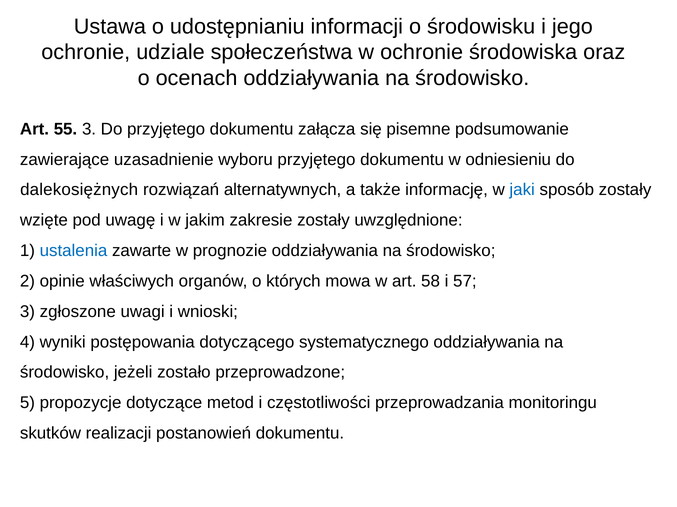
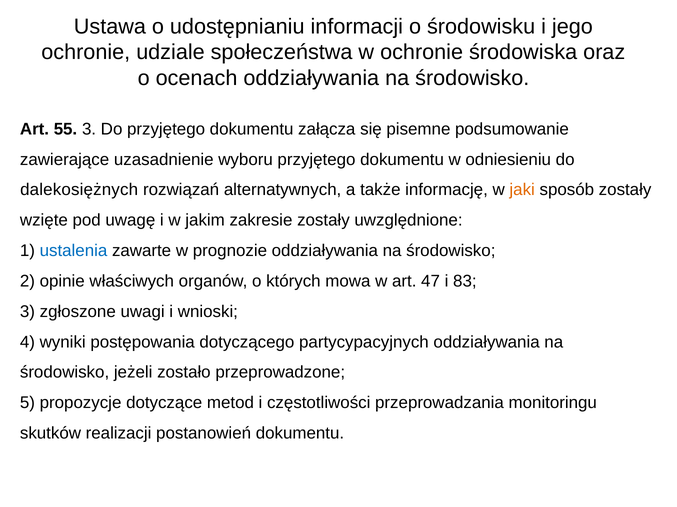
jaki colour: blue -> orange
58: 58 -> 47
57: 57 -> 83
systematycznego: systematycznego -> partycypacyjnych
